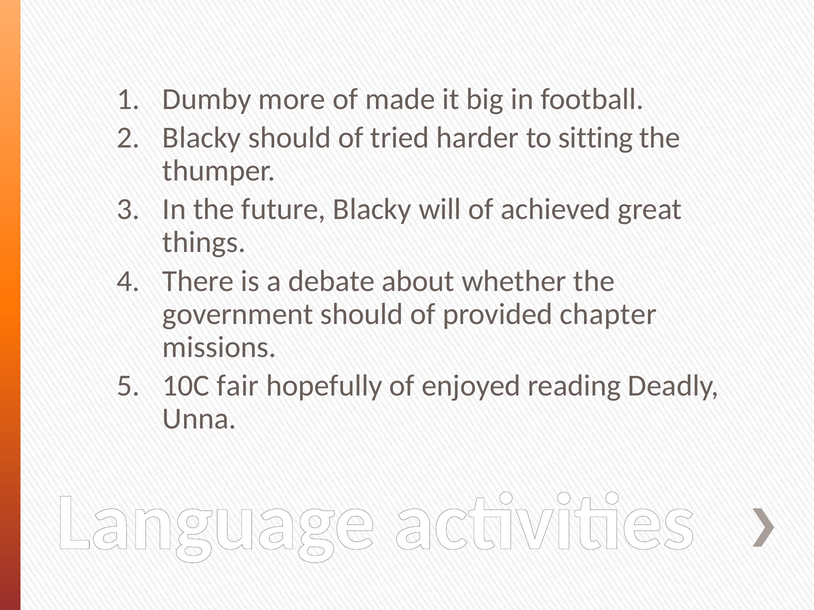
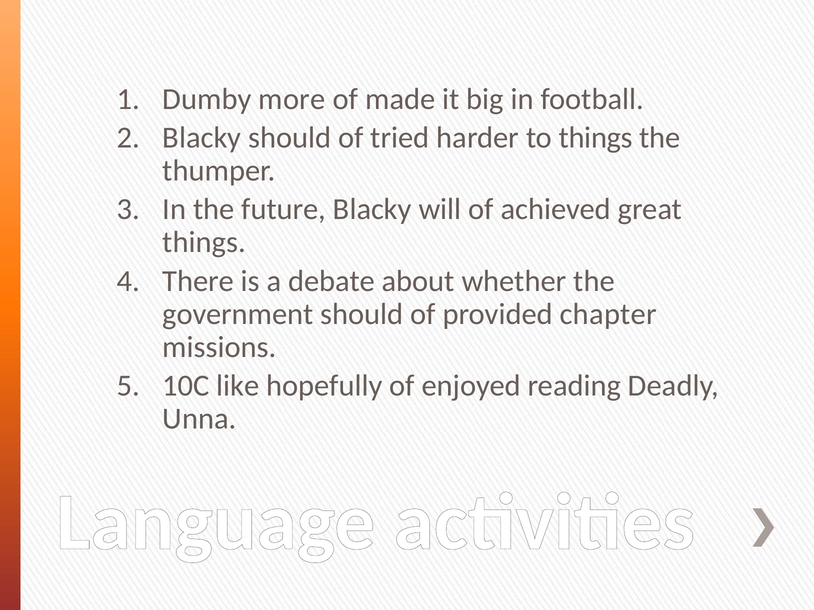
to sitting: sitting -> things
fair: fair -> like
